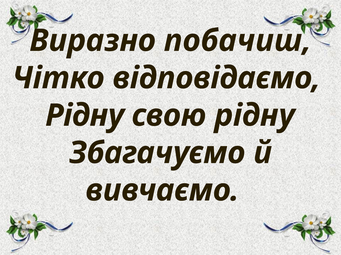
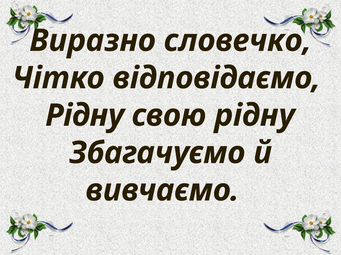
побачиш: побачиш -> словечко
